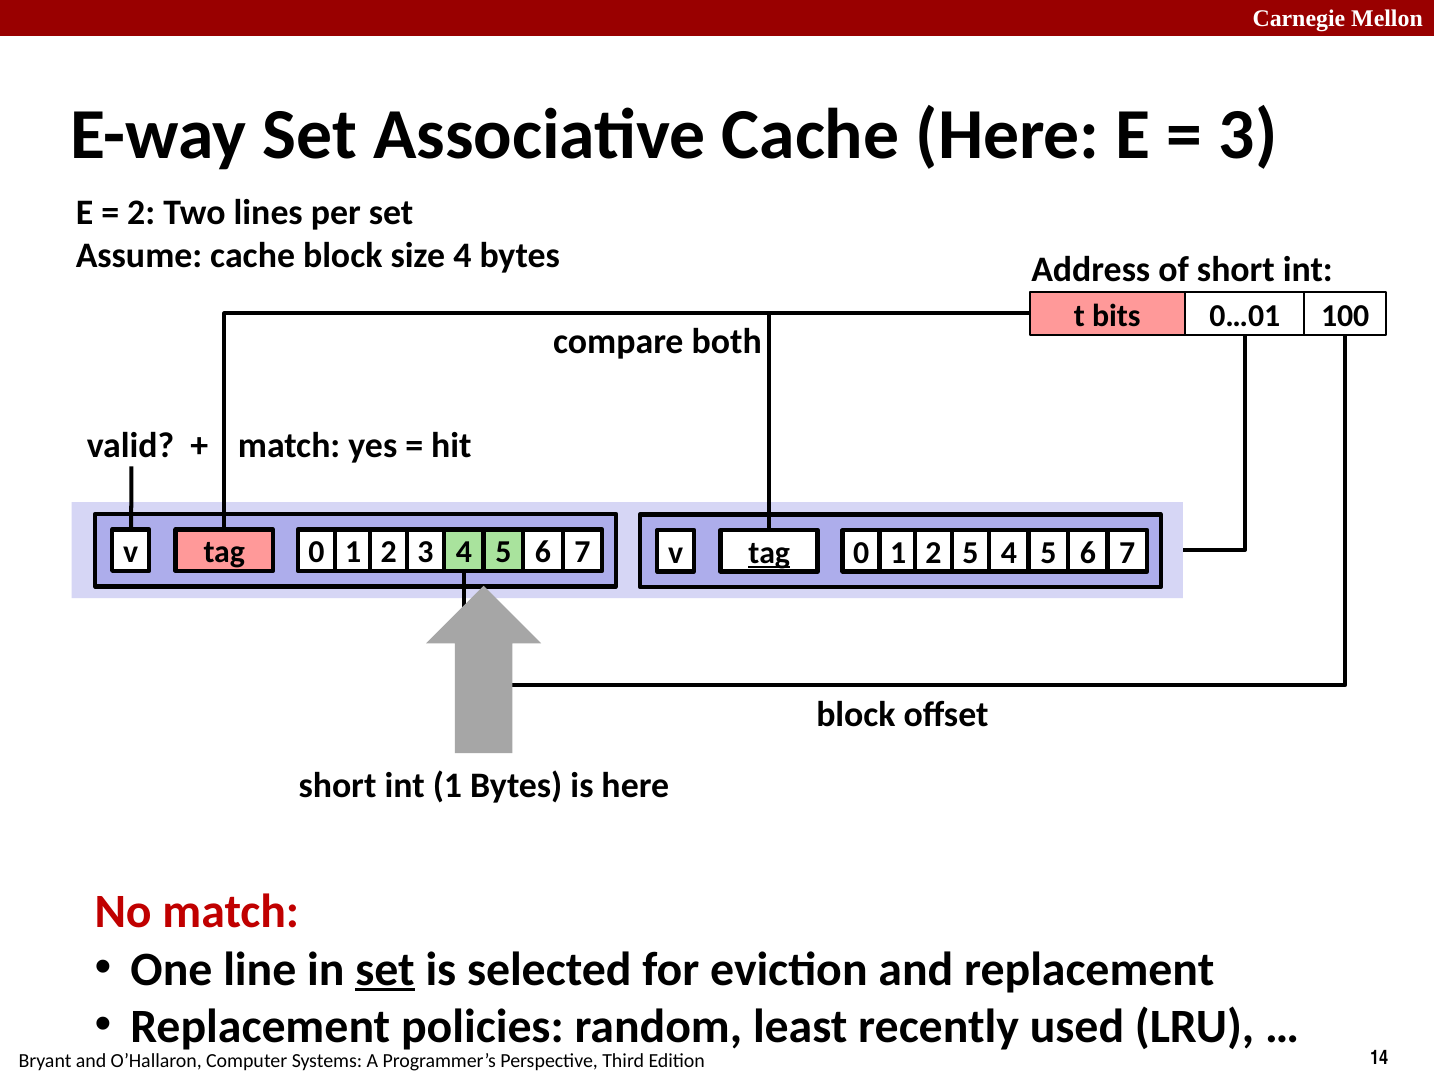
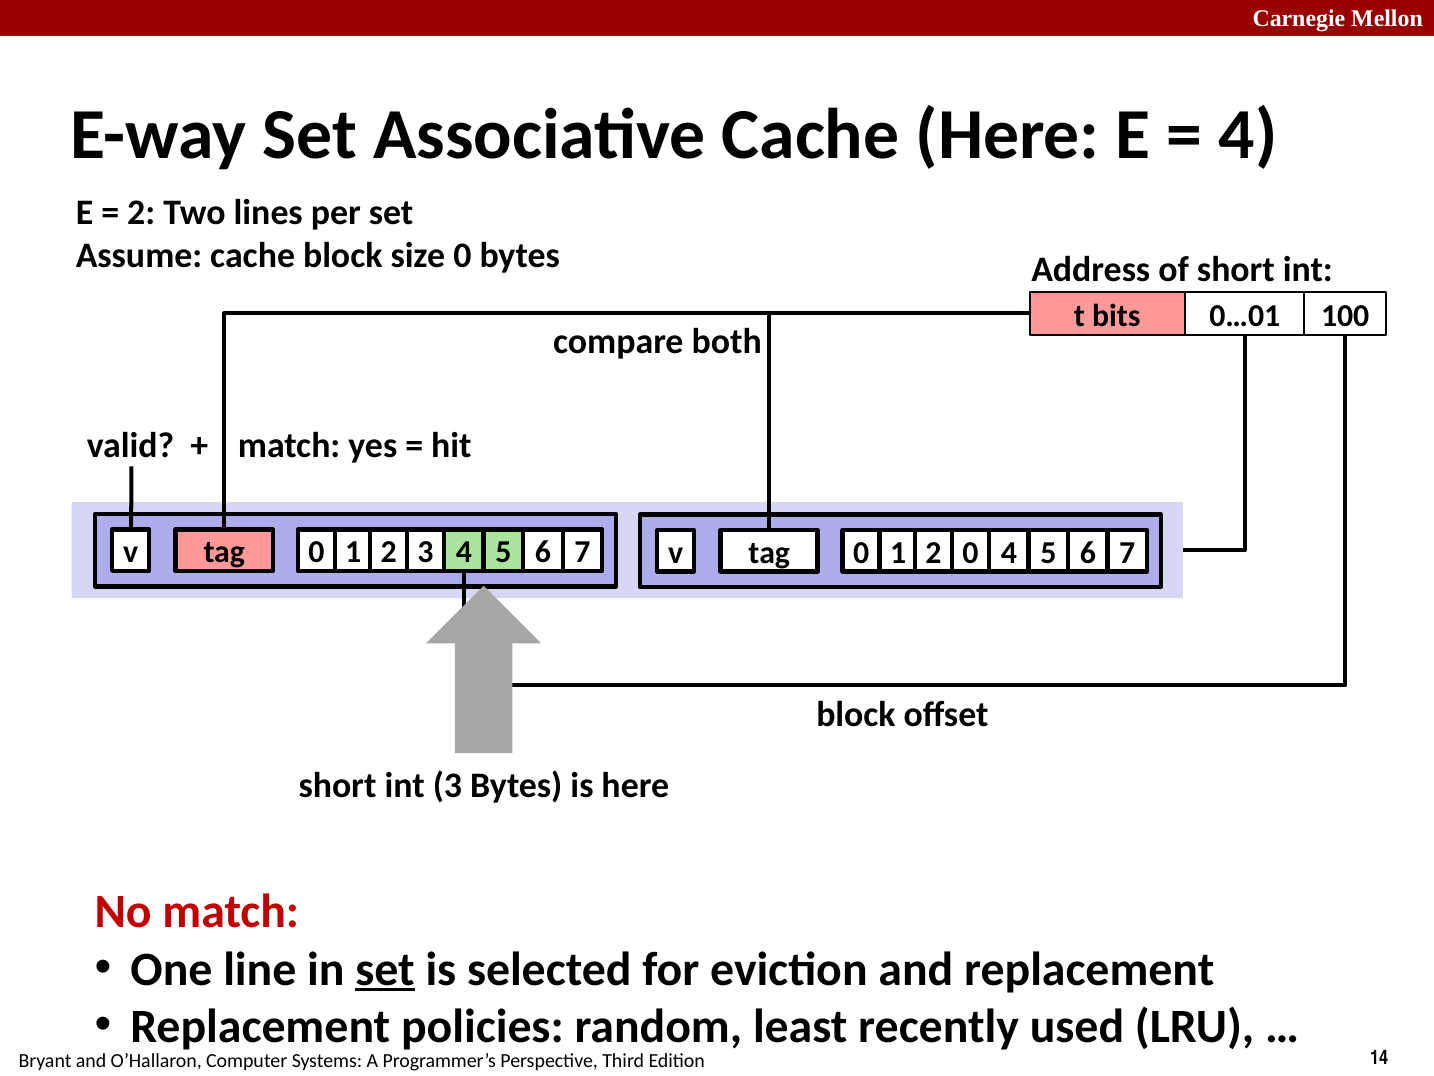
3 at (1248, 135): 3 -> 4
size 4: 4 -> 0
tag at (769, 553) underline: present -> none
v 5: 5 -> 0
int 1: 1 -> 3
